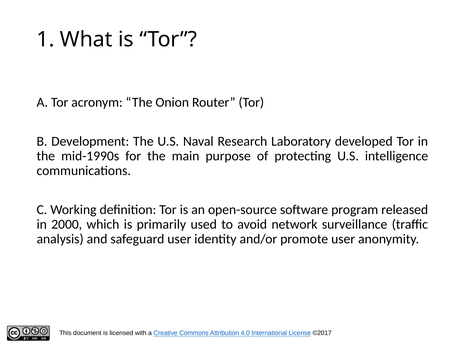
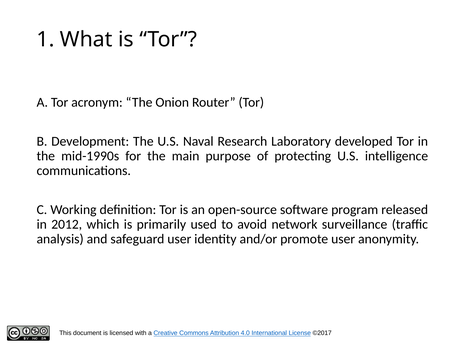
2000: 2000 -> 2012
